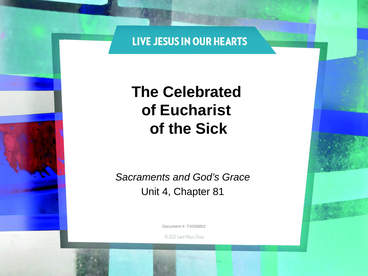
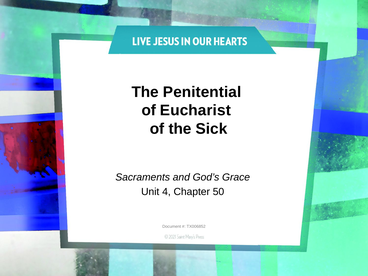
Celebrated: Celebrated -> Penitential
81: 81 -> 50
